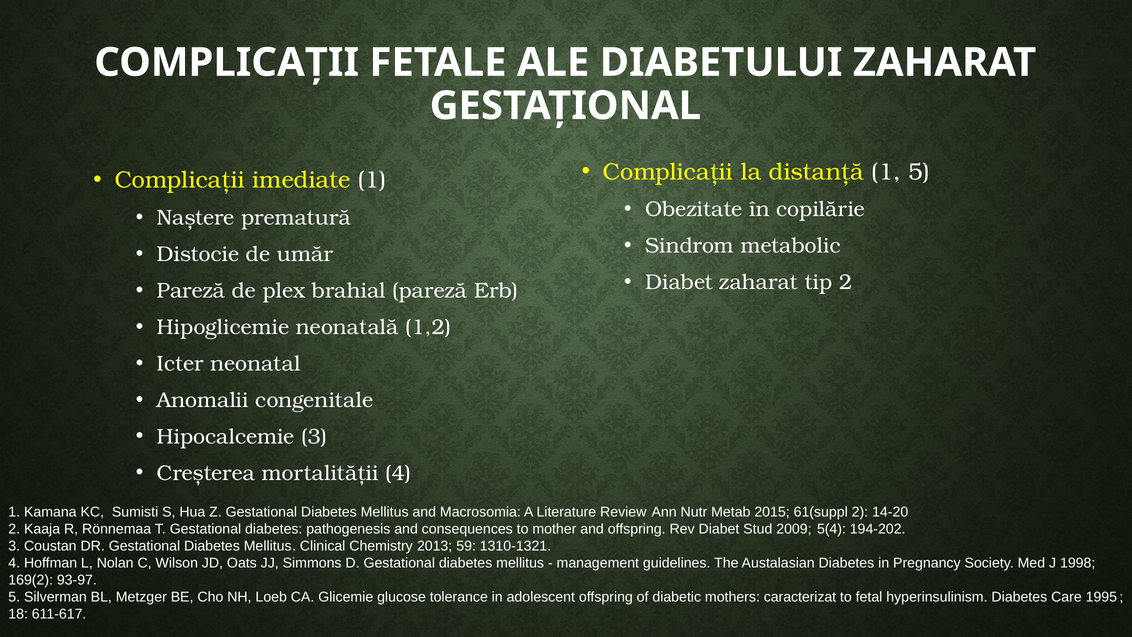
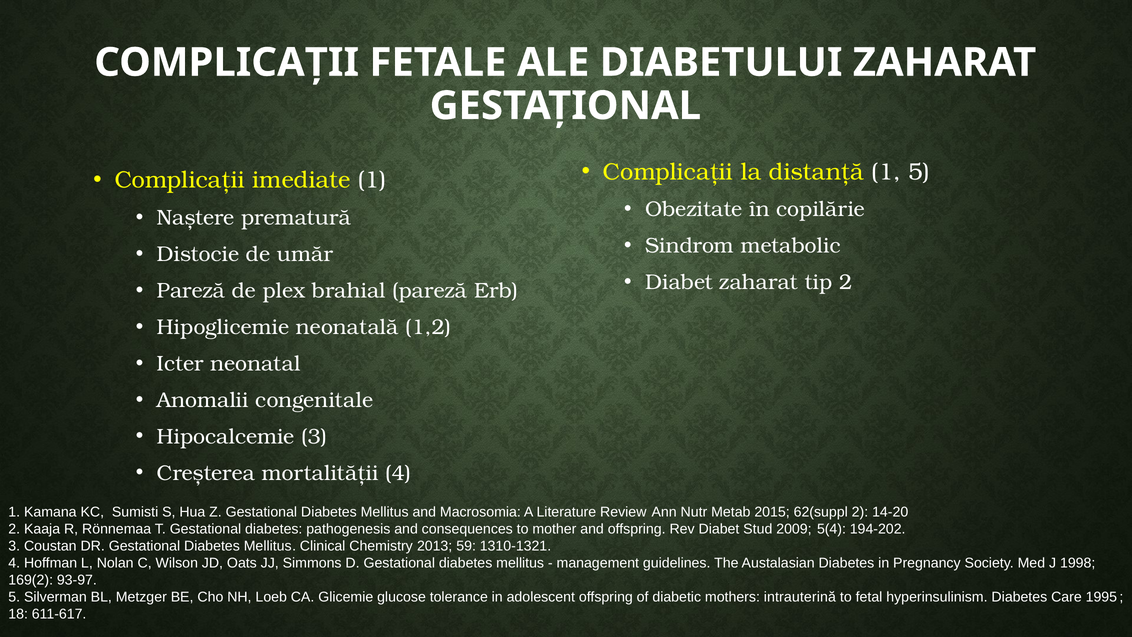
61(suppl: 61(suppl -> 62(suppl
caracterizat: caracterizat -> intrauterină
